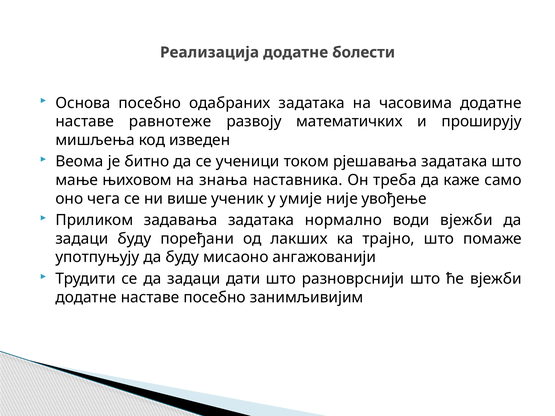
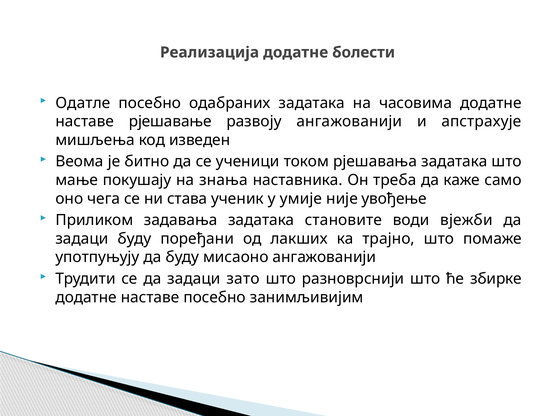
Основа: Основа -> Одатле
равнотеже: равнотеже -> рјешавање
развоју математичких: математичких -> ангажованији
проширују: проширују -> апстрахује
њиховом: њиховом -> покушају
више: више -> става
нормално: нормално -> становите
дати: дати -> зато
ће вјежби: вјежби -> збирке
